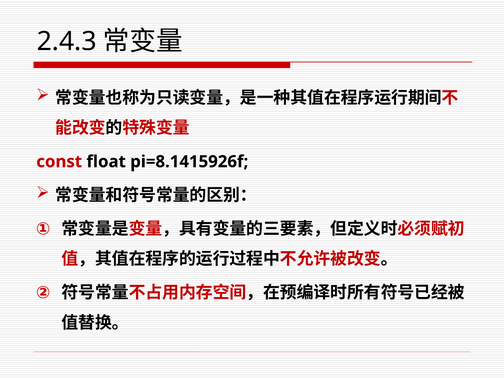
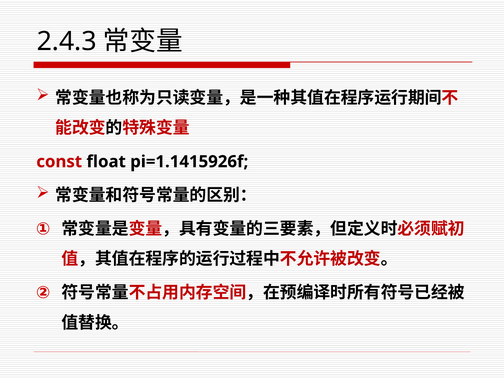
pi=8.1415926f: pi=8.1415926f -> pi=1.1415926f
